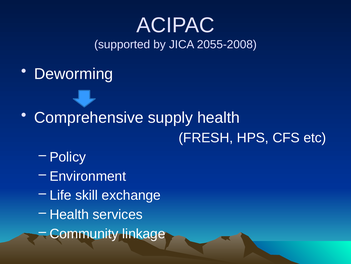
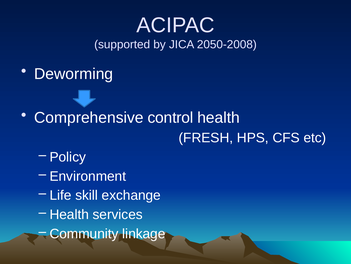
2055-2008: 2055-2008 -> 2050-2008
supply: supply -> control
